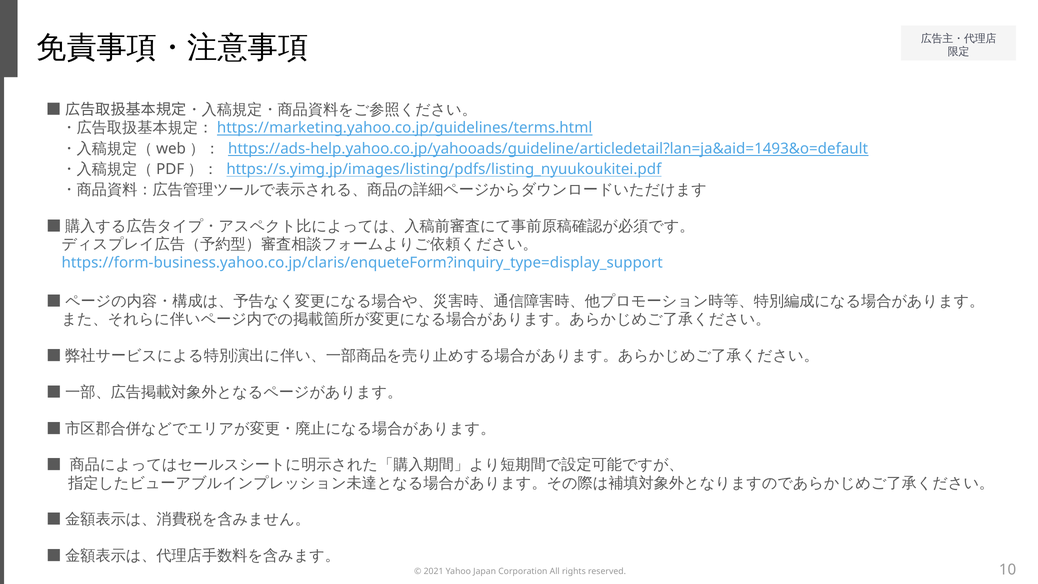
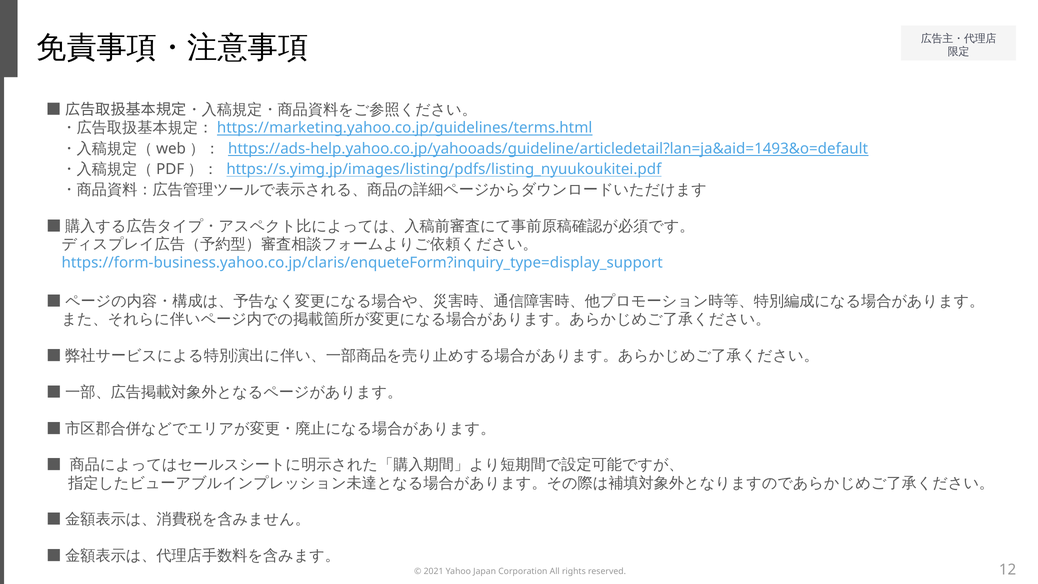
10: 10 -> 12
